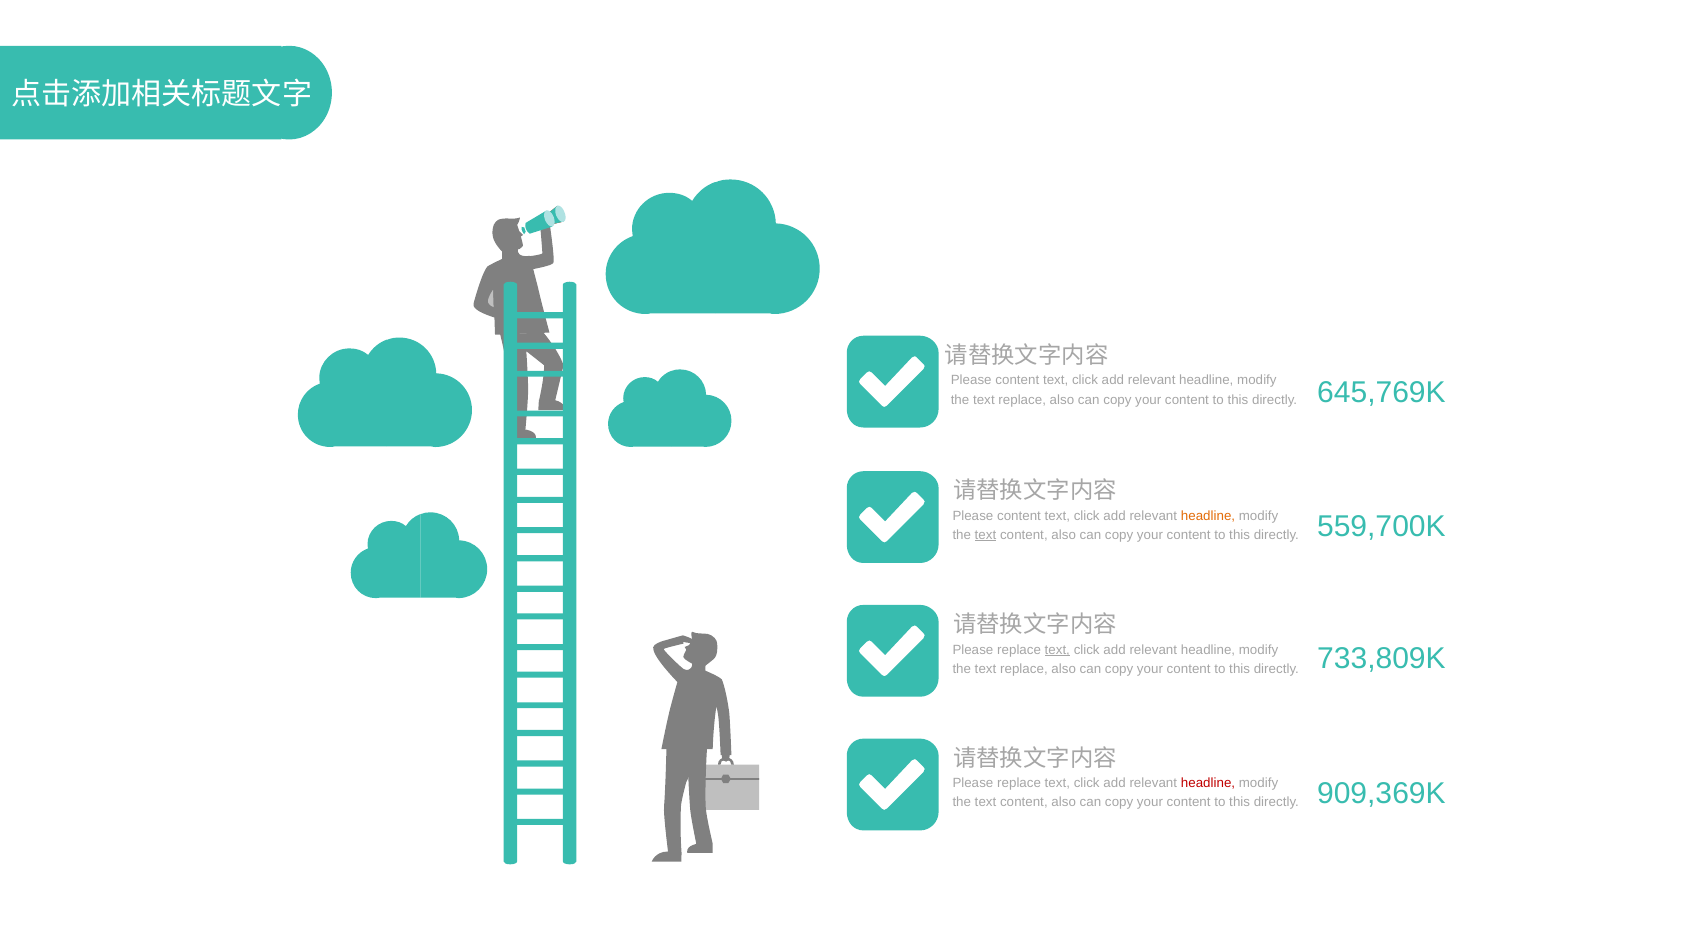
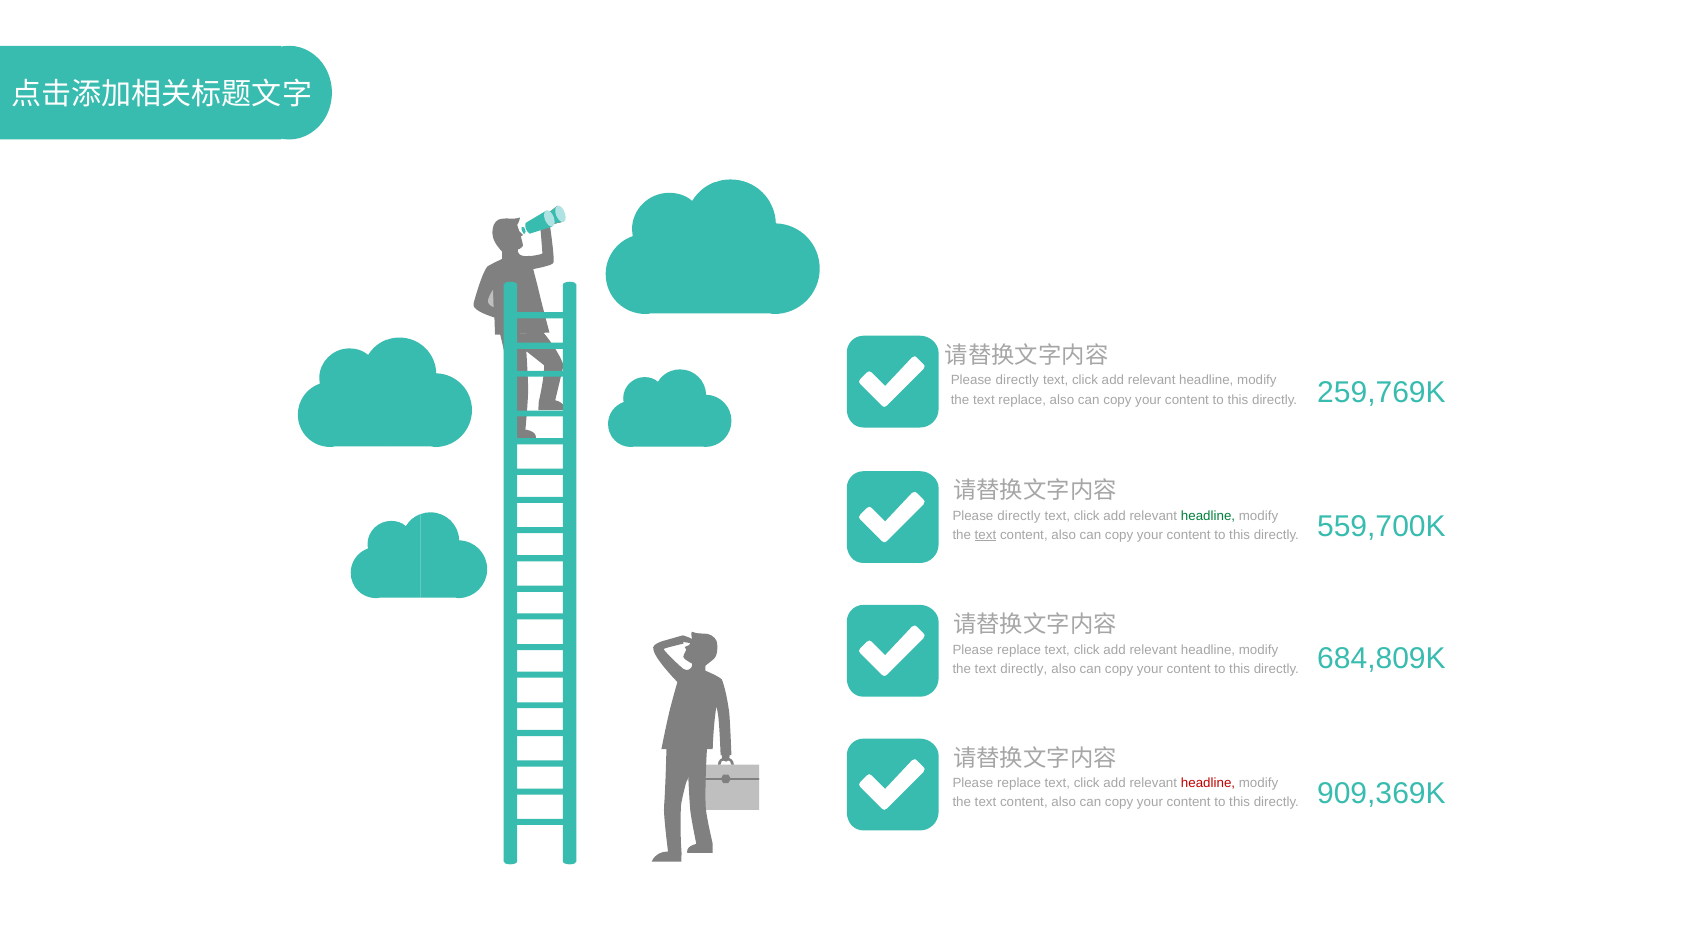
content at (1017, 381): content -> directly
645,769K: 645,769K -> 259,769K
content at (1019, 516): content -> directly
headline at (1208, 516) colour: orange -> green
text at (1057, 650) underline: present -> none
733,809K: 733,809K -> 684,809K
replace at (1024, 669): replace -> directly
